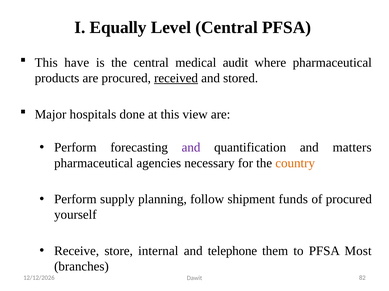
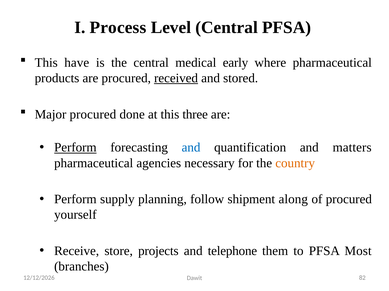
Equally: Equally -> Process
audit: audit -> early
Major hospitals: hospitals -> procured
view: view -> three
Perform at (75, 148) underline: none -> present
and at (191, 148) colour: purple -> blue
funds: funds -> along
internal: internal -> projects
